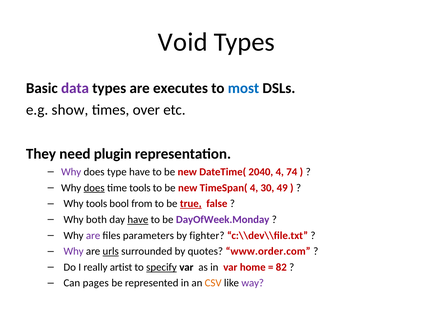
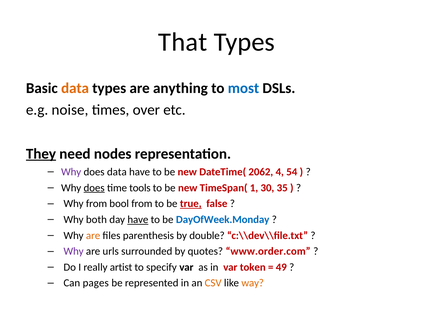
Void: Void -> That
data at (75, 88) colour: purple -> orange
executes: executes -> anything
show: show -> noise
They underline: none -> present
plugin: plugin -> nodes
does type: type -> data
2040: 2040 -> 2062
74: 74 -> 54
TimeSpan( 4: 4 -> 1
49: 49 -> 35
Why tools: tools -> from
DayOfWeek.Monday colour: purple -> blue
are at (93, 235) colour: purple -> orange
parameters: parameters -> parenthesis
fighter: fighter -> double
urls underline: present -> none
specify underline: present -> none
home: home -> token
82: 82 -> 49
way colour: purple -> orange
